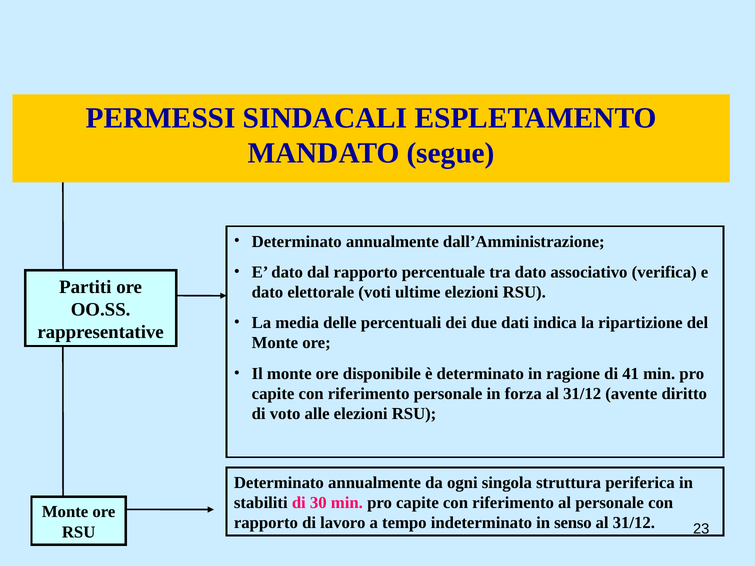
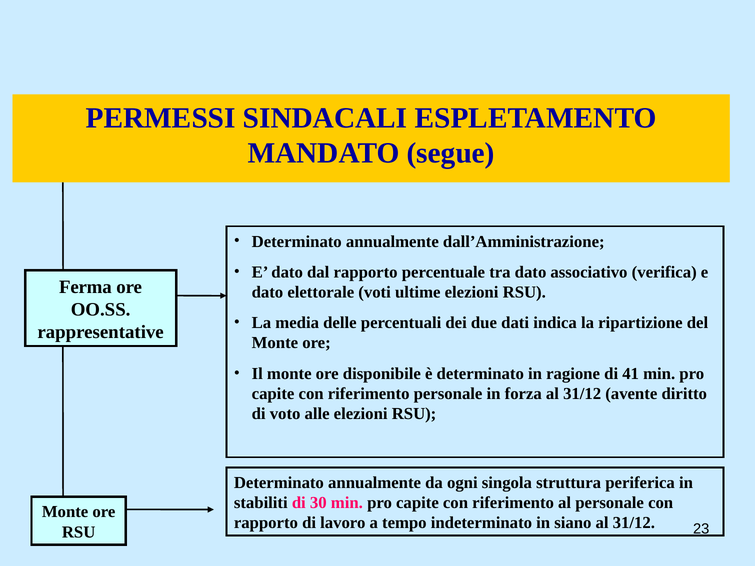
Partiti: Partiti -> Ferma
senso: senso -> siano
